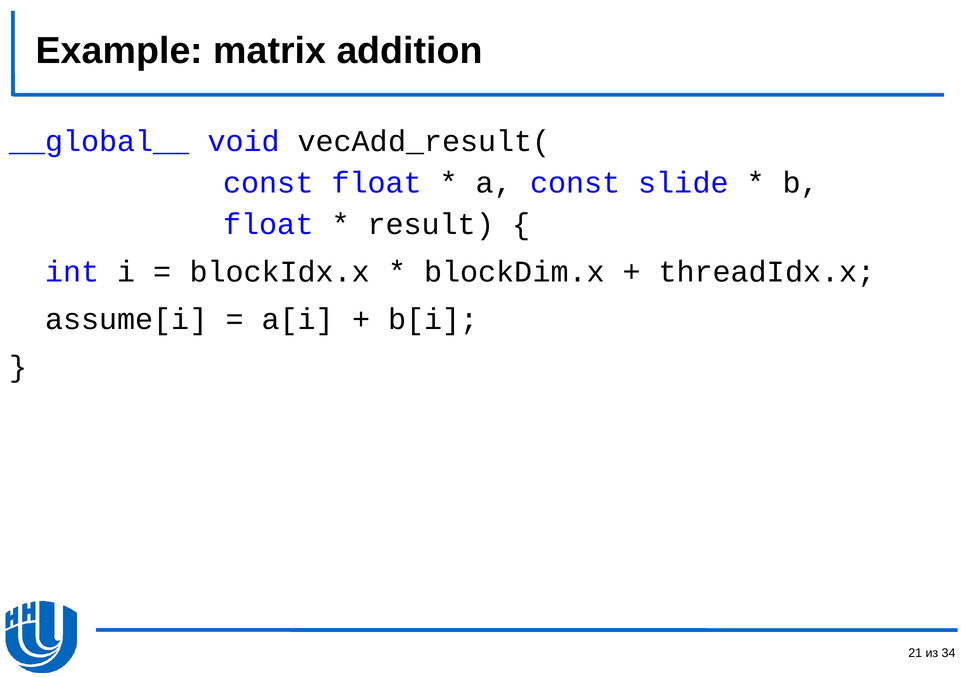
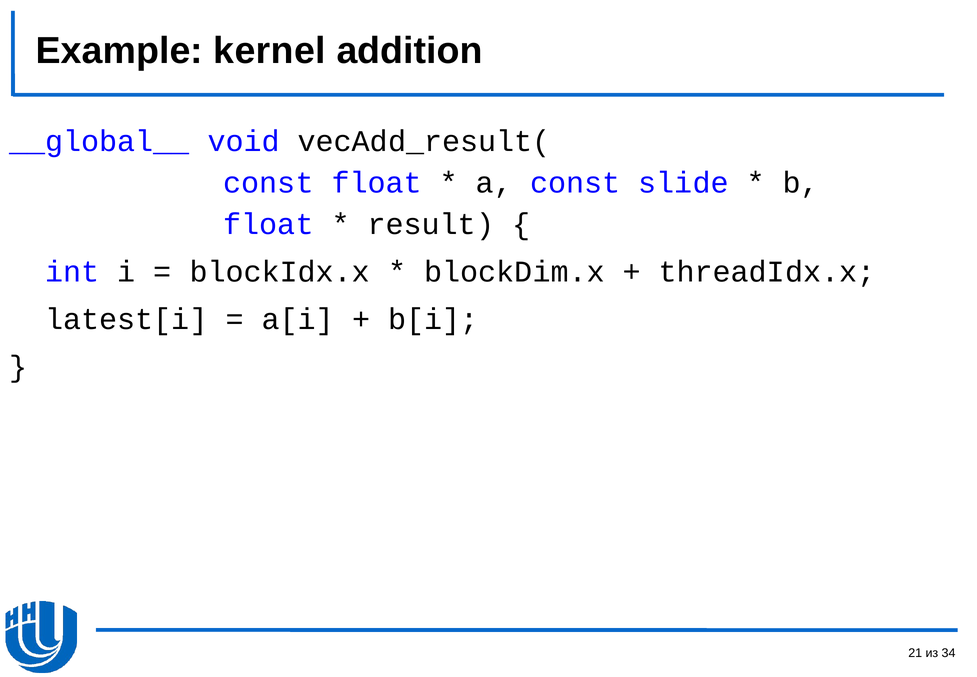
matrix: matrix -> kernel
assume[i: assume[i -> latest[i
